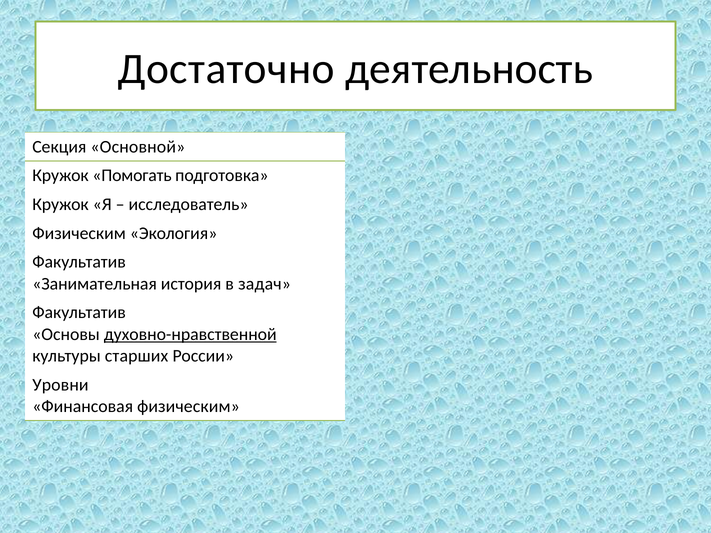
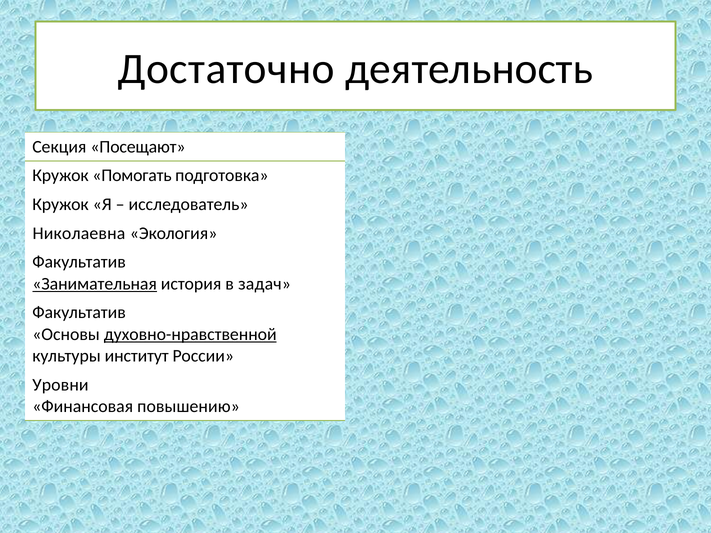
Основной: Основной -> Посещают
Физическим at (79, 233): Физическим -> Николаевна
Занимательная underline: none -> present
старших: старших -> институт
Финансовая физическим: физическим -> повышению
